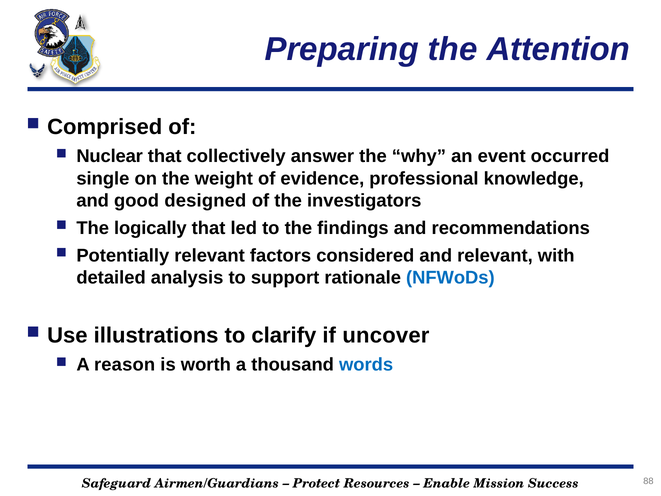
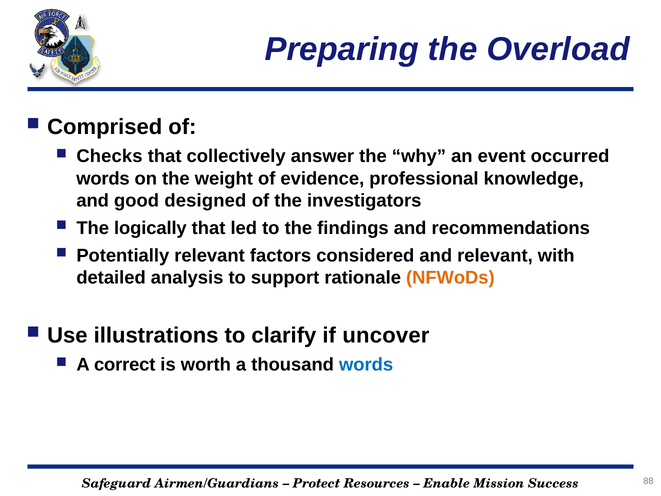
Attention: Attention -> Overload
Nuclear: Nuclear -> Checks
single at (103, 178): single -> words
NFWoDs colour: blue -> orange
reason: reason -> correct
